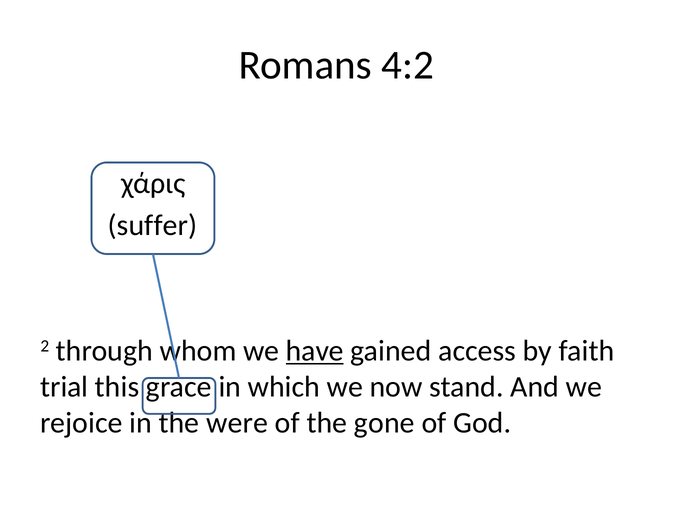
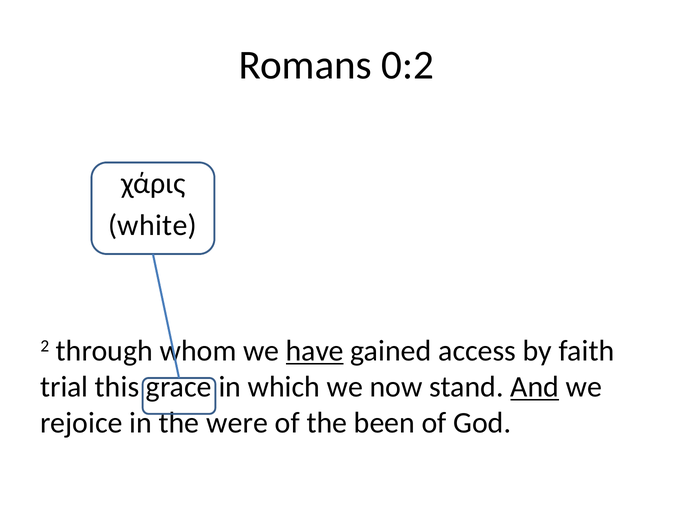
4:2: 4:2 -> 0:2
suffer: suffer -> white
And underline: none -> present
gone: gone -> been
